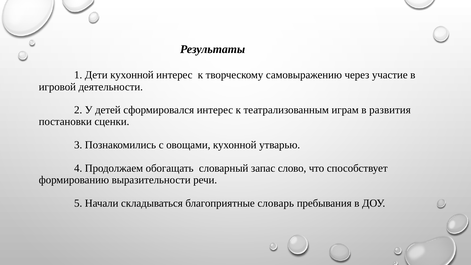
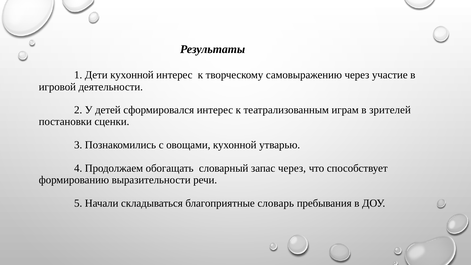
развития: развития -> зрителей
запас слово: слово -> через
